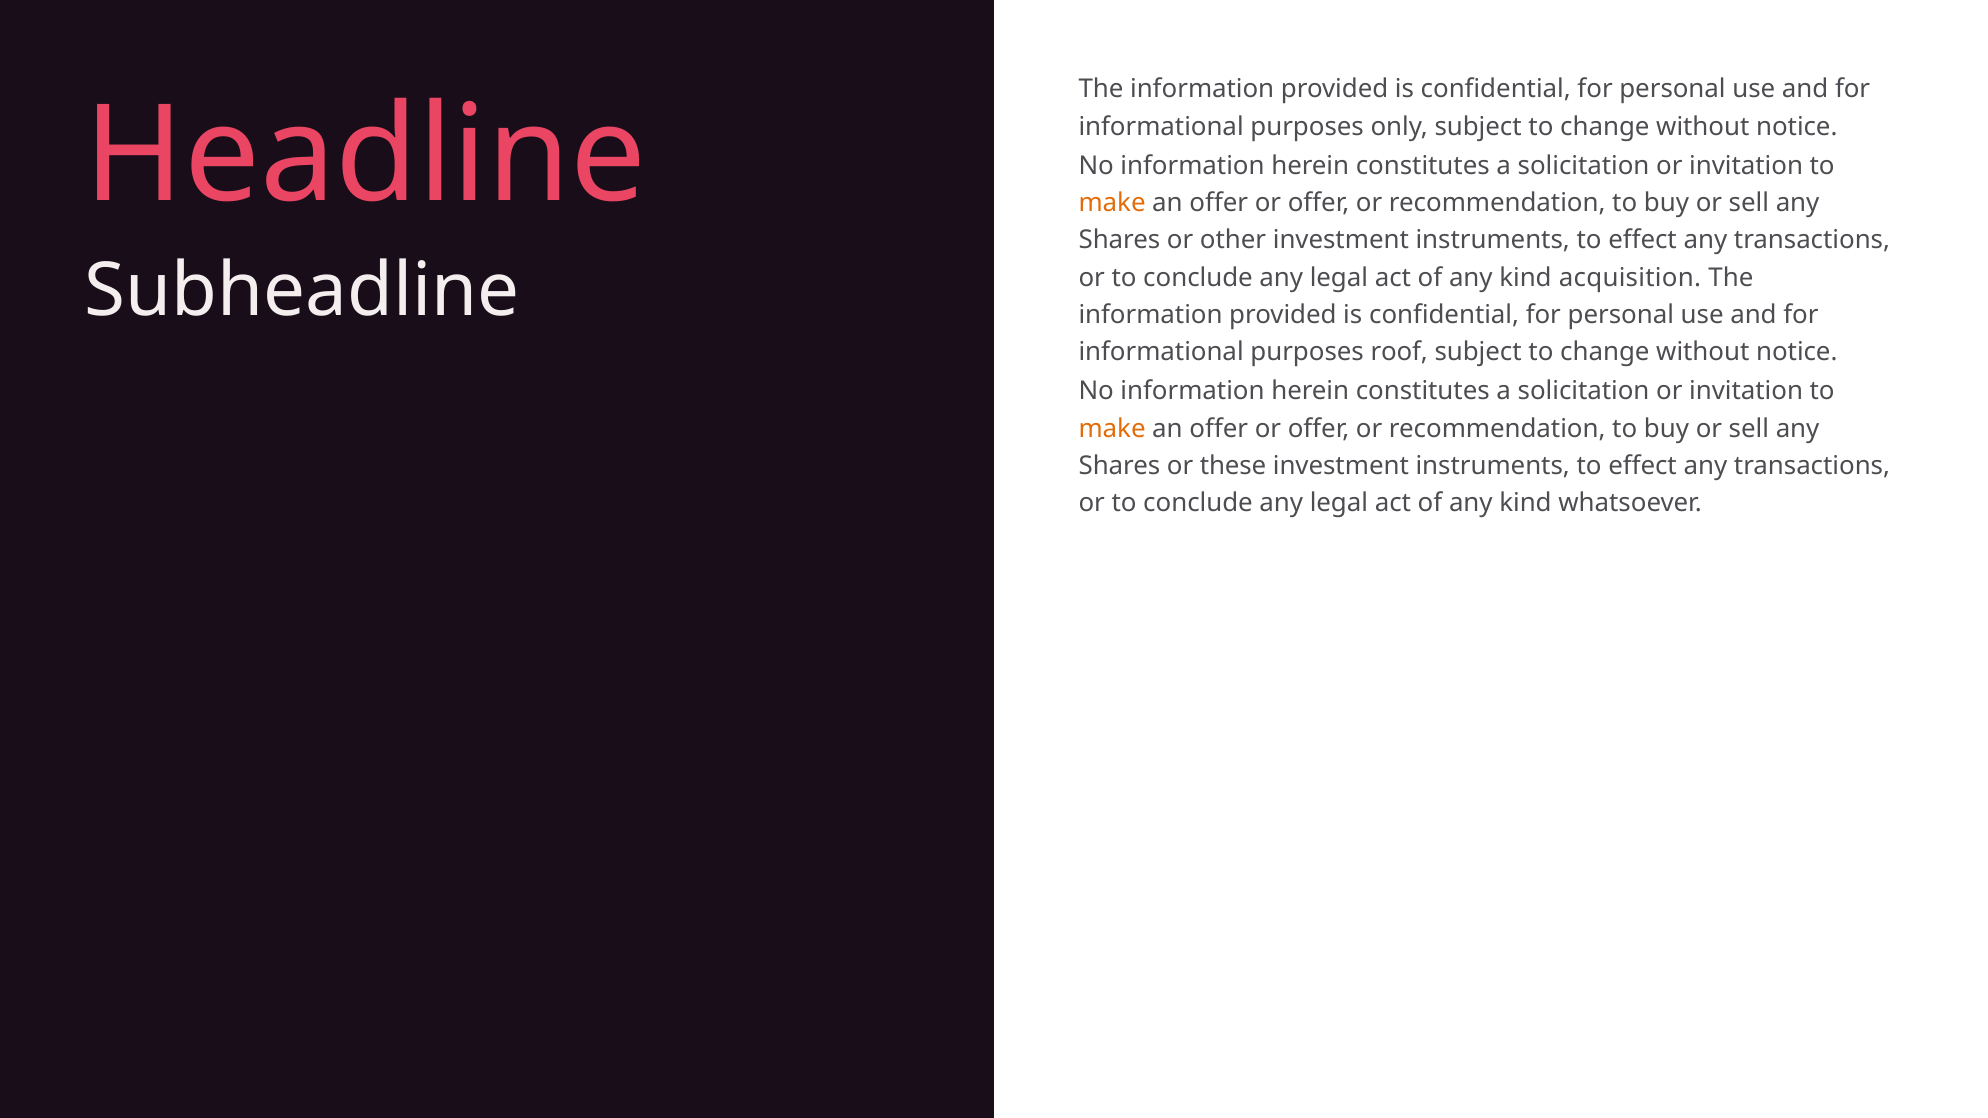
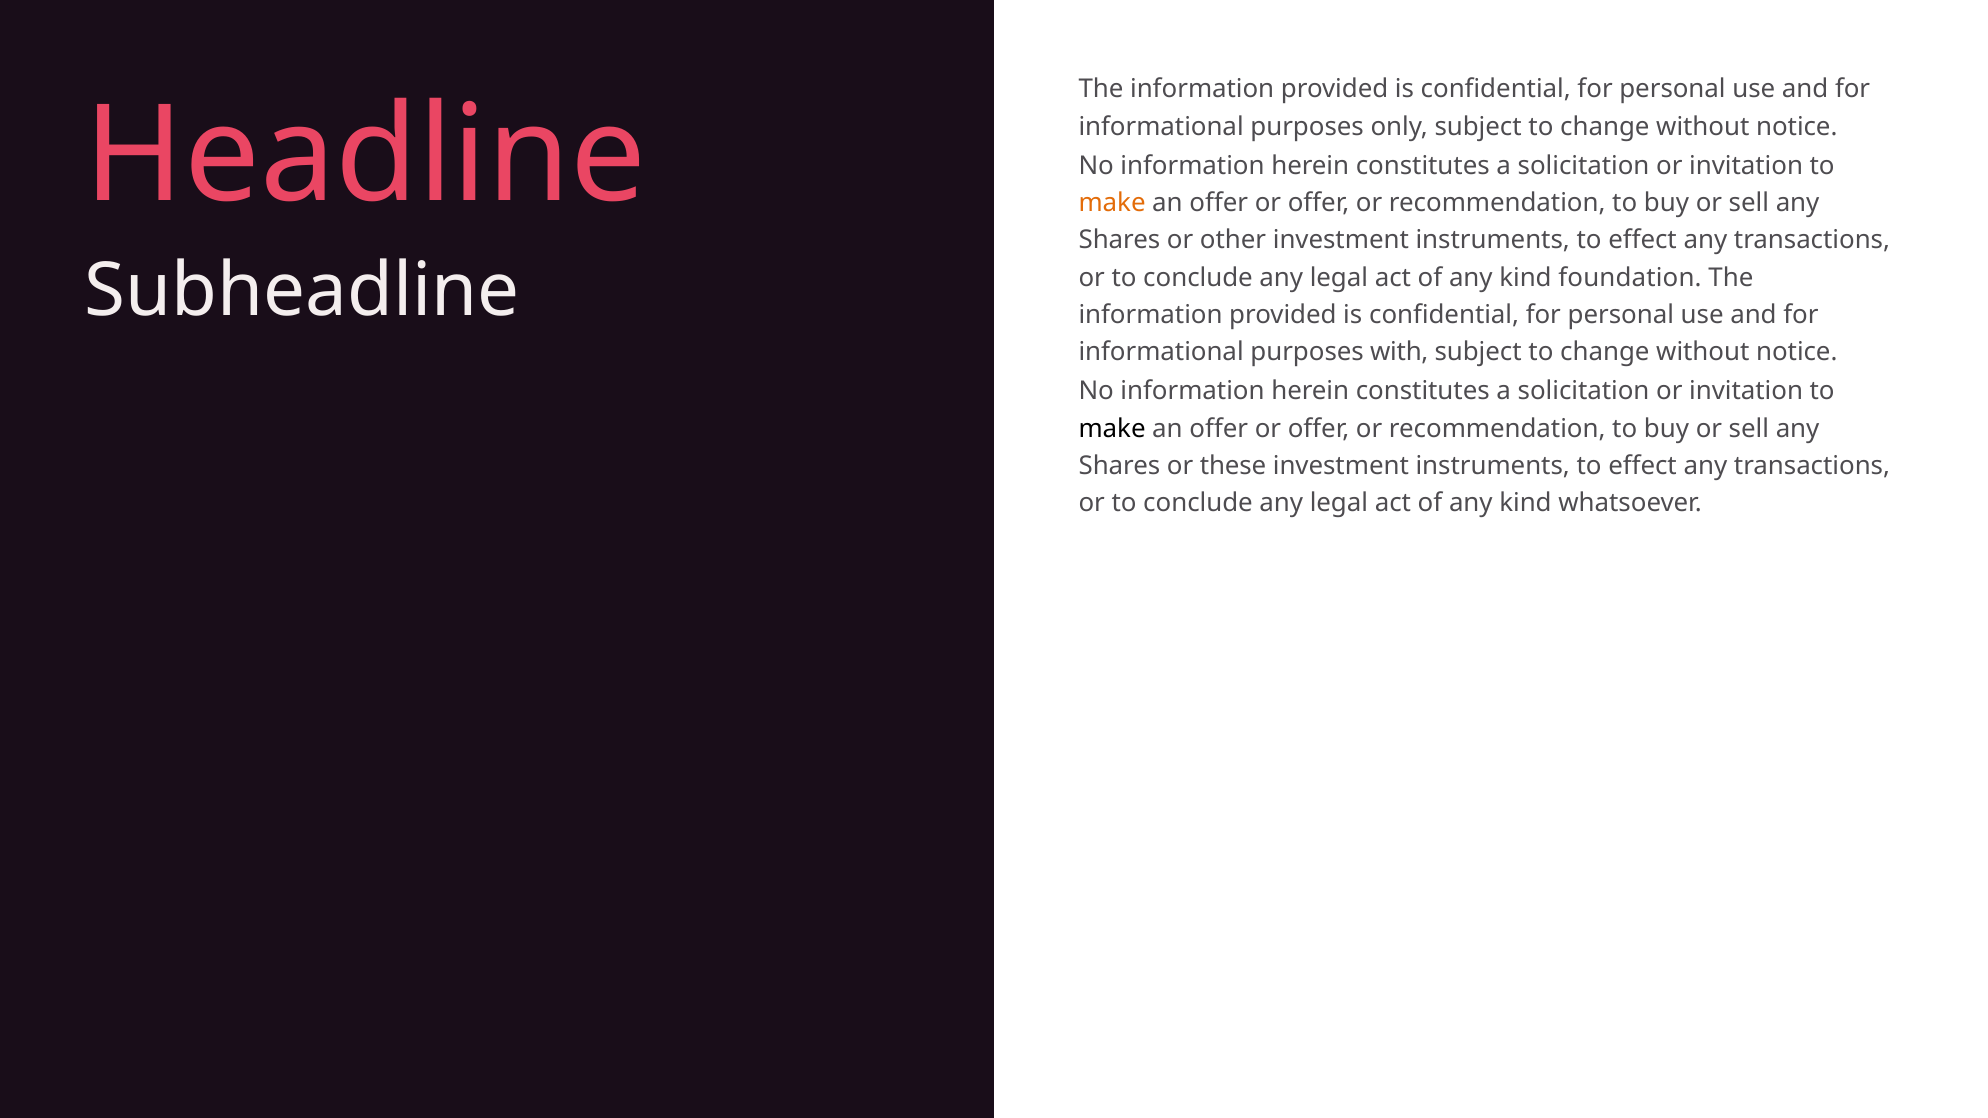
acquisition: acquisition -> foundation
roof: roof -> with
make at (1112, 429) colour: orange -> black
